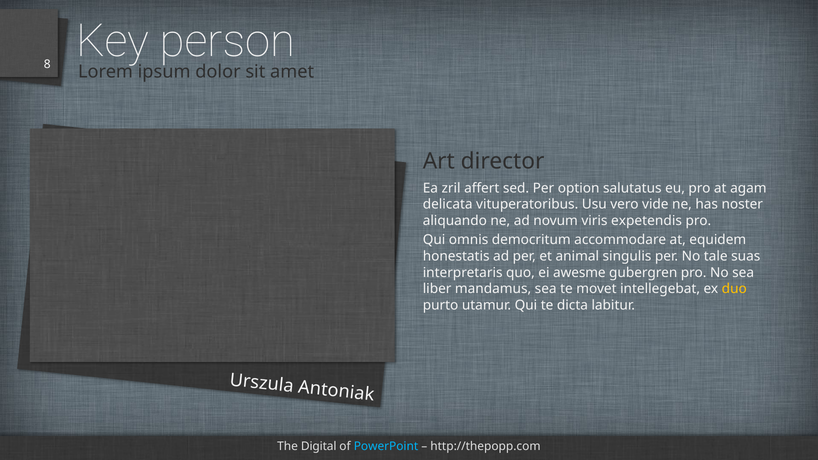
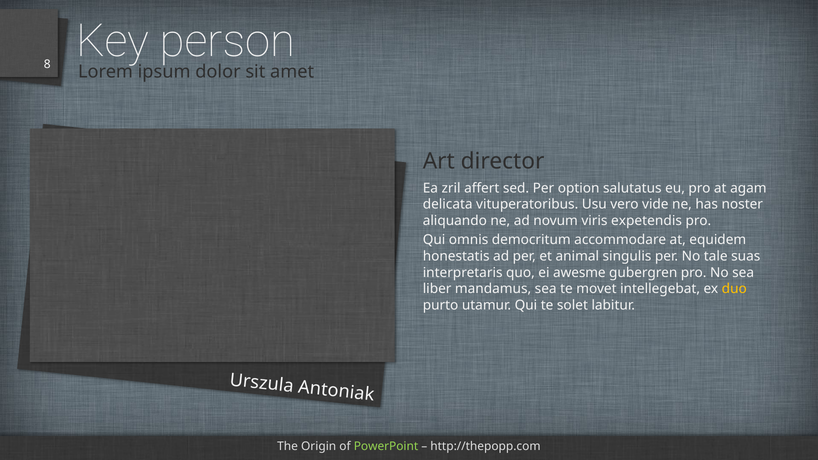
dicta: dicta -> solet
Digital: Digital -> Origin
PowerPoint colour: light blue -> light green
